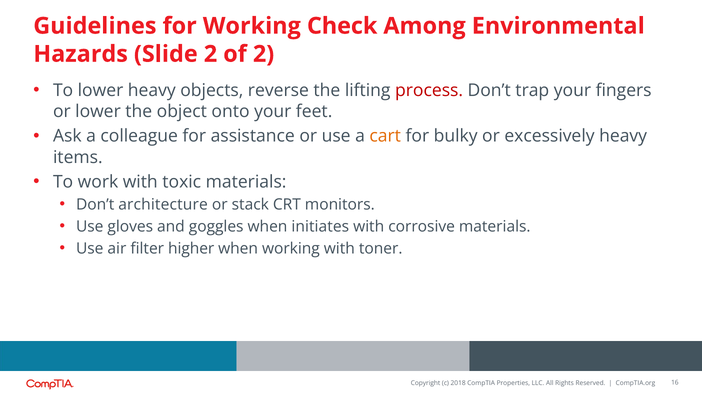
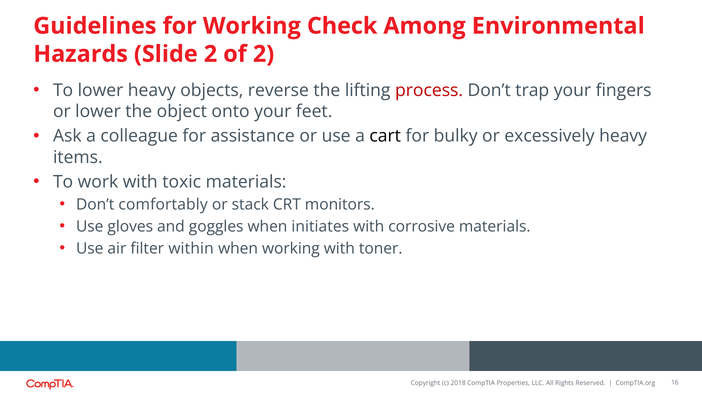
cart colour: orange -> black
architecture: architecture -> comfortably
higher: higher -> within
